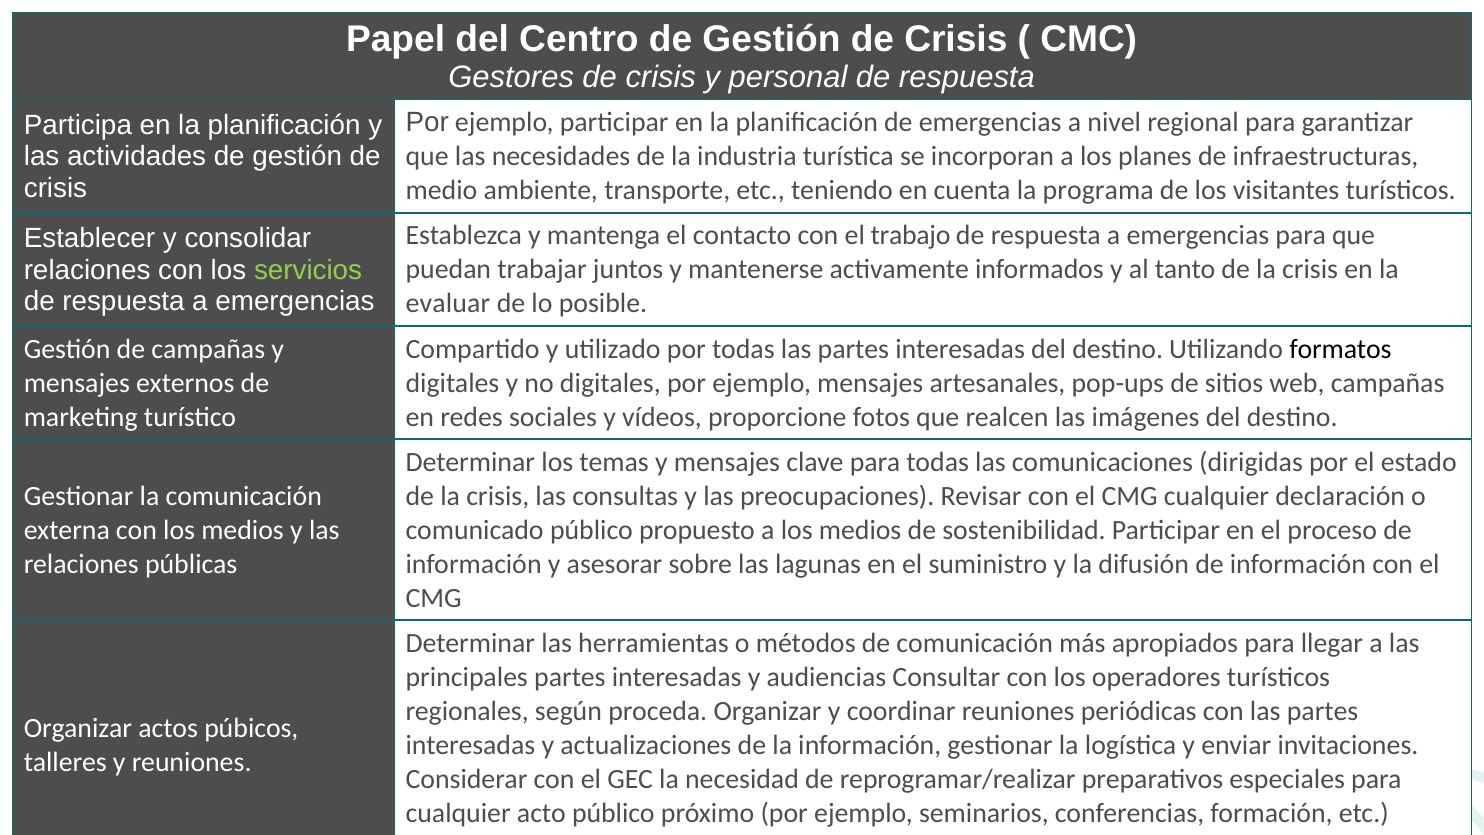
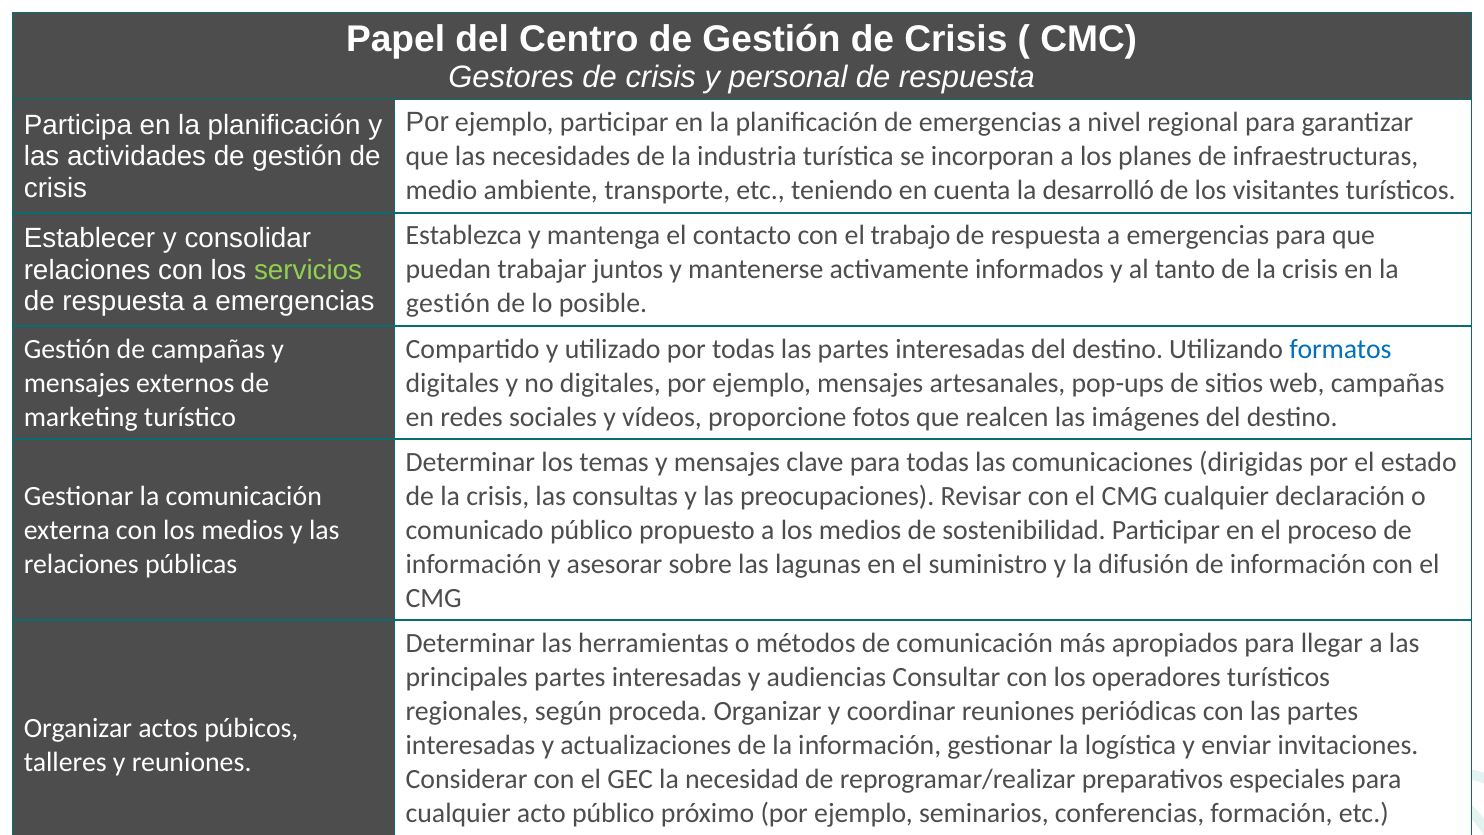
programa: programa -> desarrolló
evaluar at (448, 304): evaluar -> gestión
formatos colour: black -> blue
